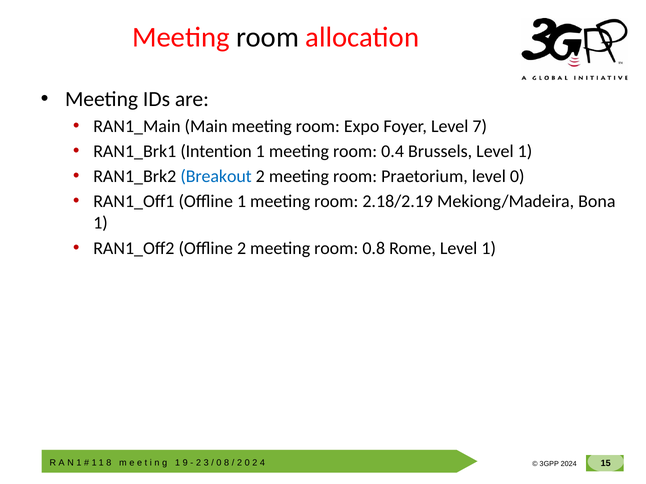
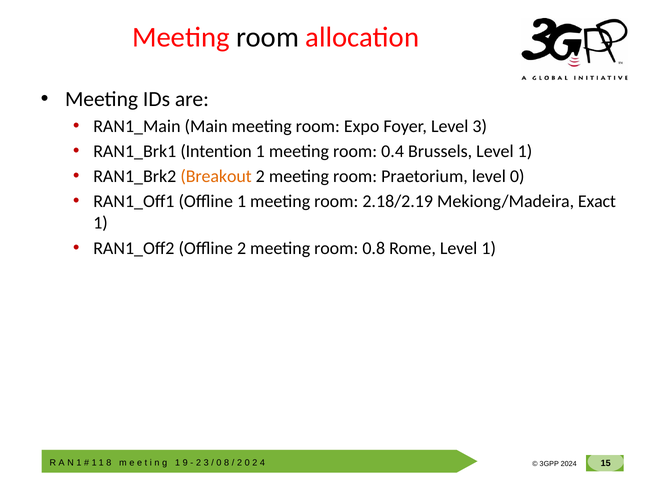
Level 7: 7 -> 3
Breakout colour: blue -> orange
Bona: Bona -> Exact
